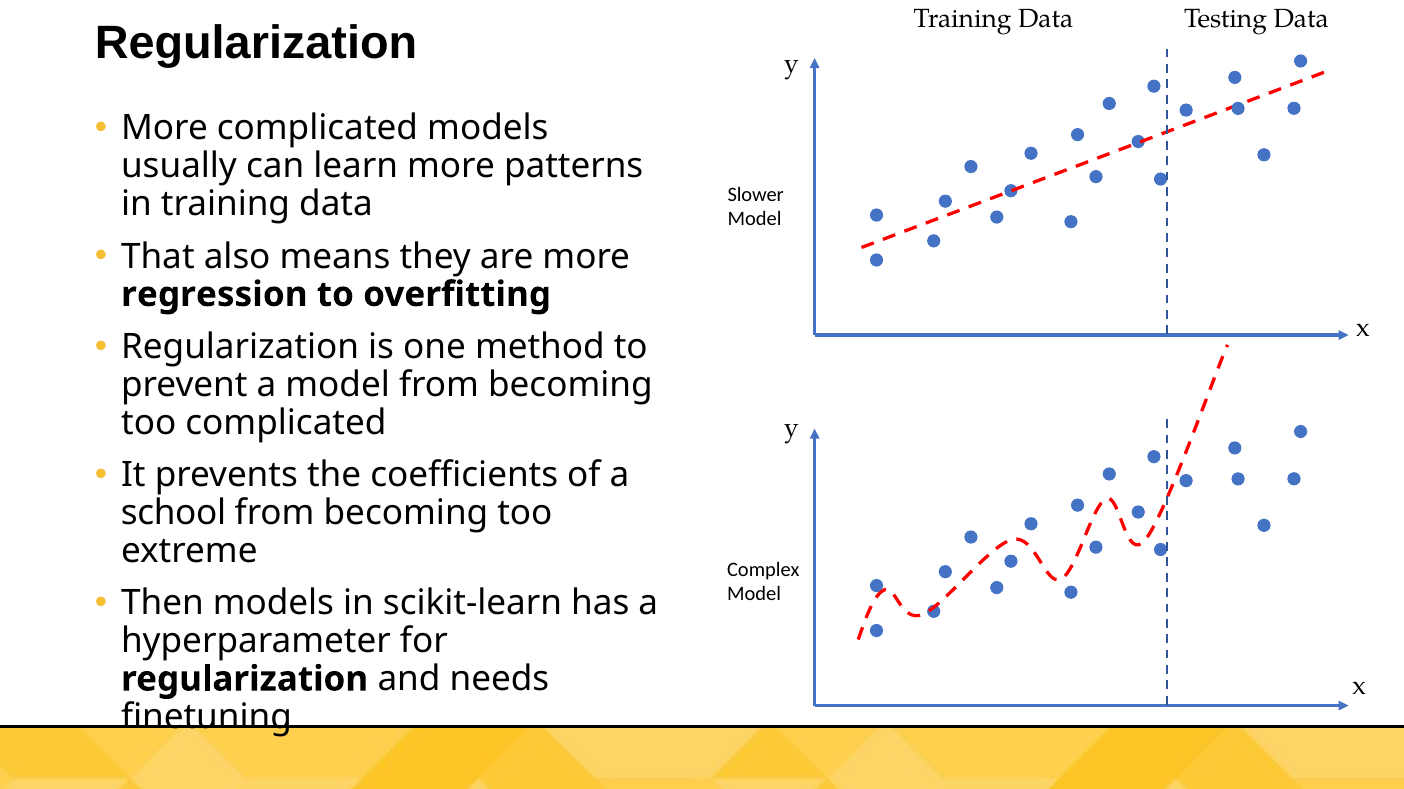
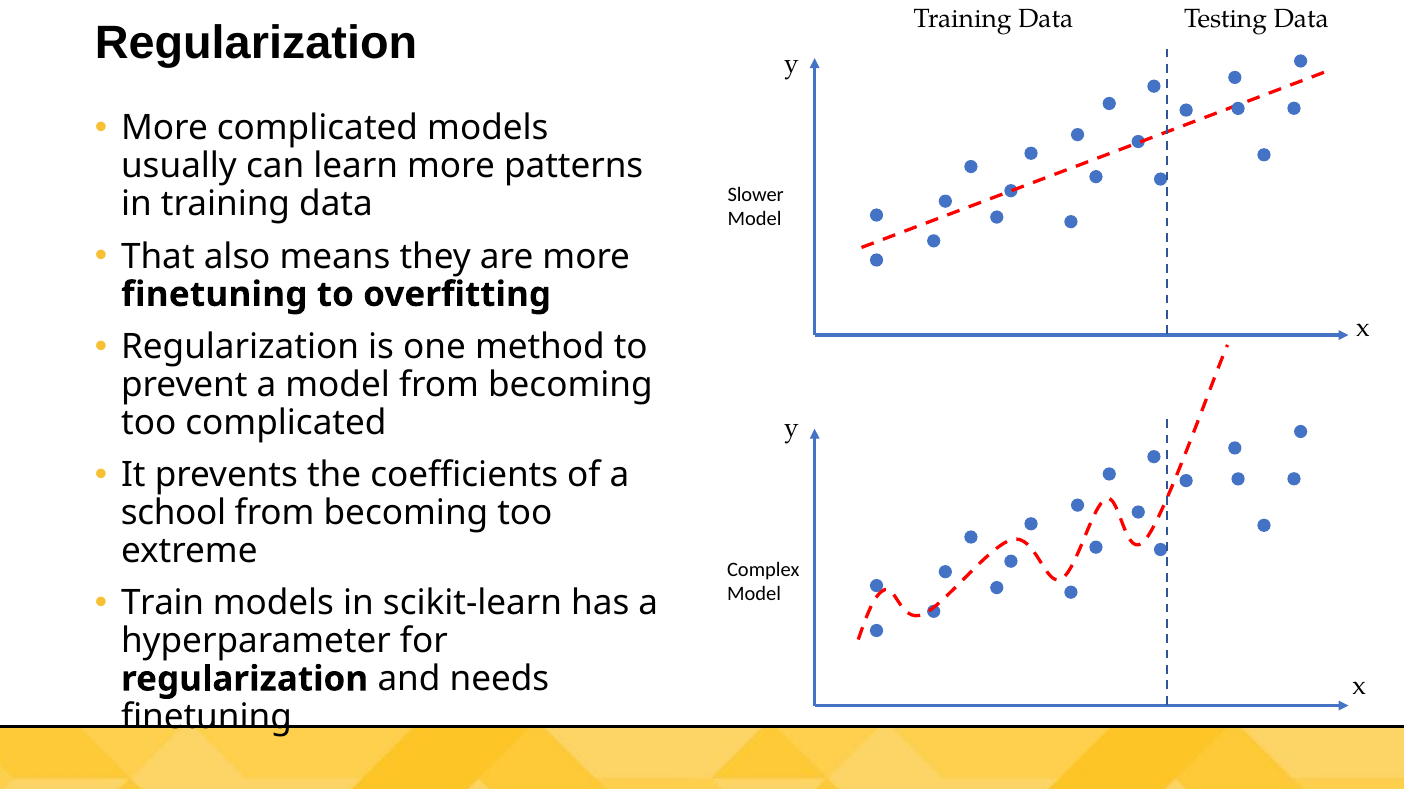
regression at (214, 295): regression -> finetuning
Then: Then -> Train
